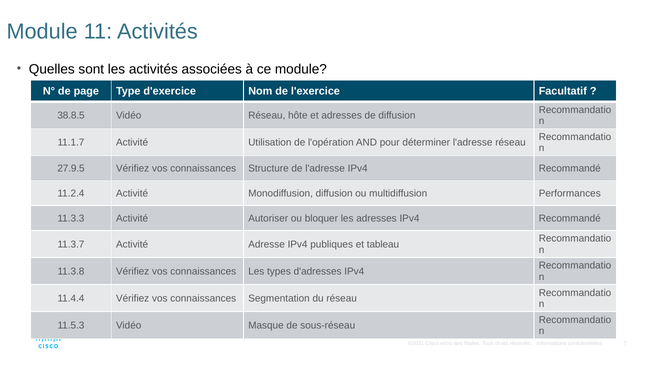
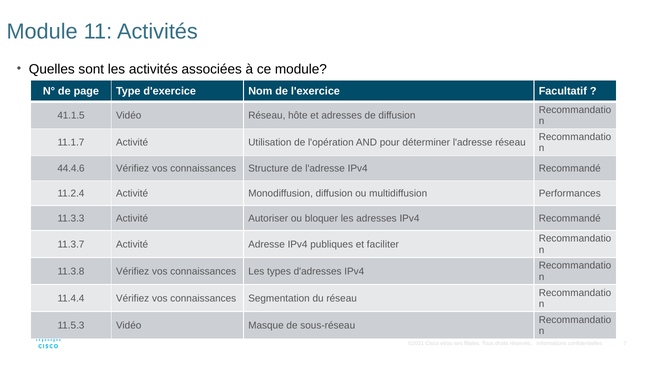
38.8.5: 38.8.5 -> 41.1.5
27.9.5: 27.9.5 -> 44.4.6
tableau: tableau -> faciliter
